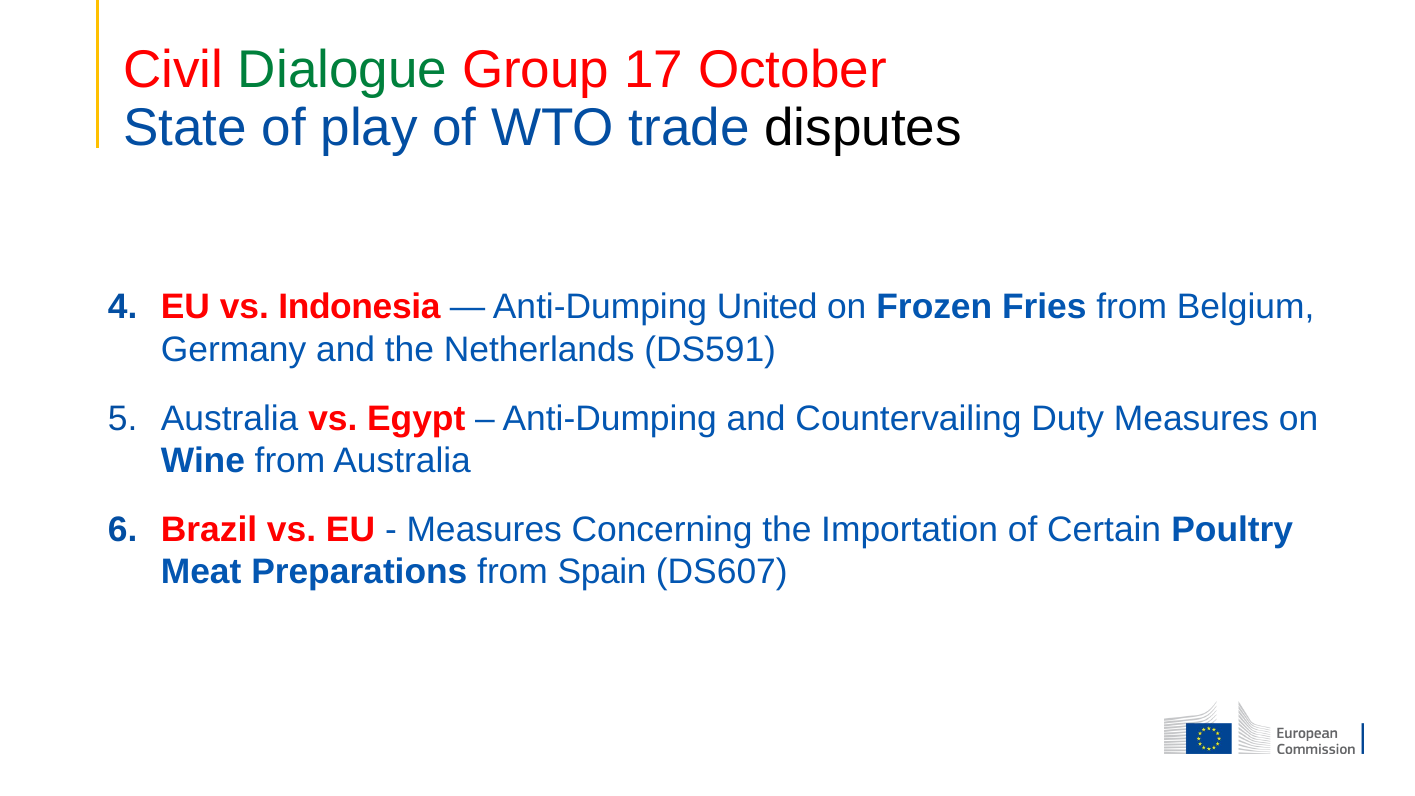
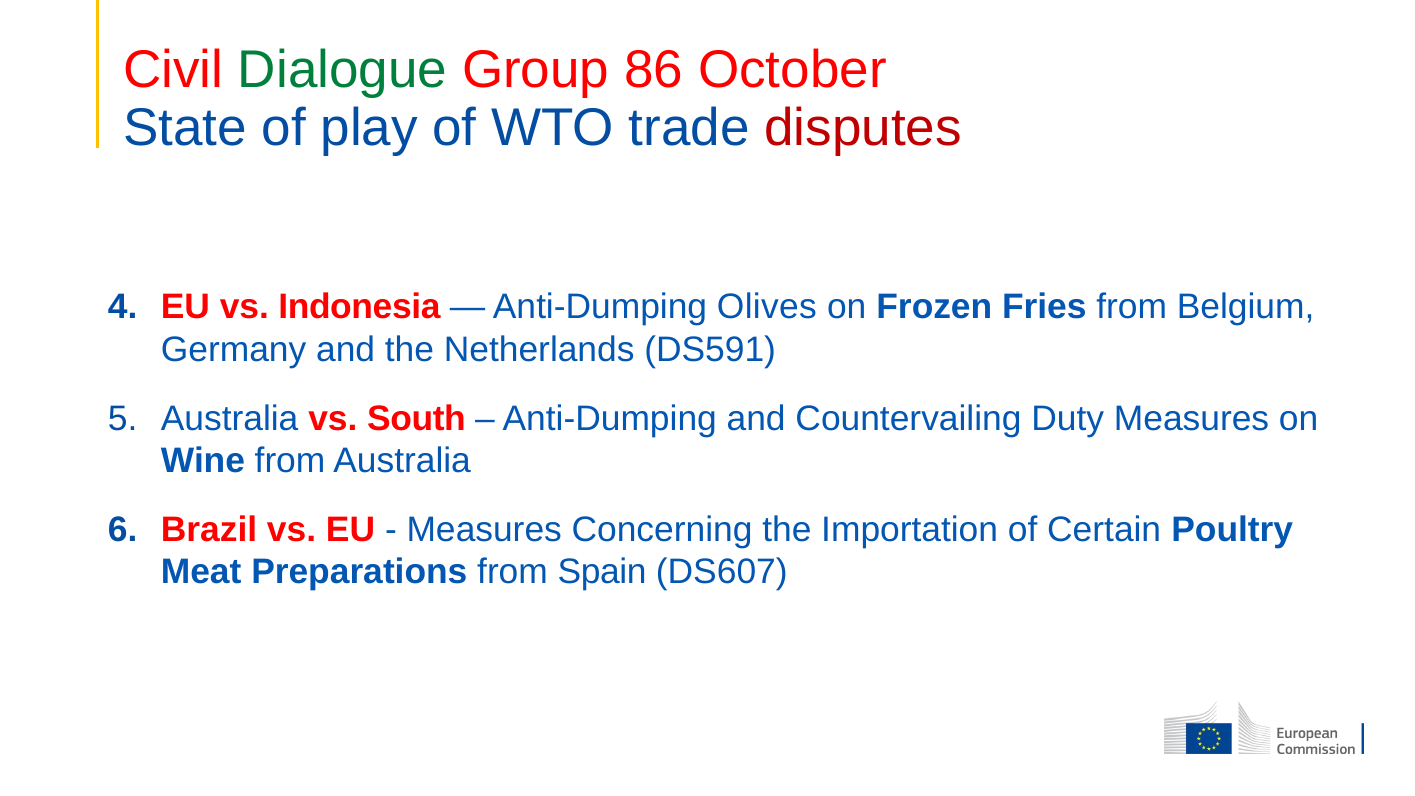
17: 17 -> 86
disputes colour: black -> red
United: United -> Olives
Egypt: Egypt -> South
